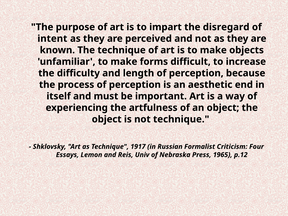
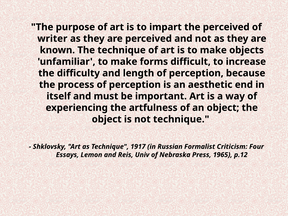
the disregard: disregard -> perceived
intent: intent -> writer
